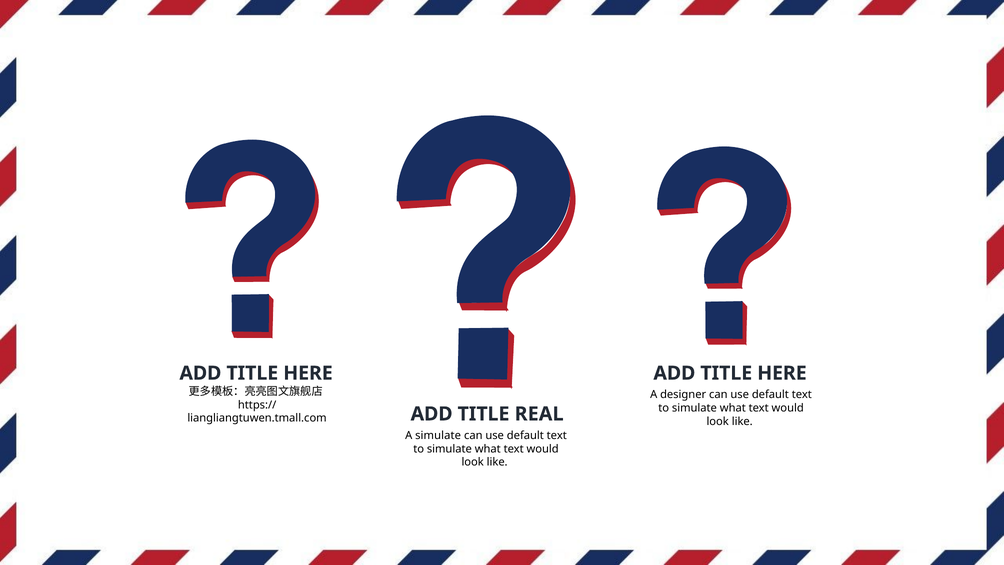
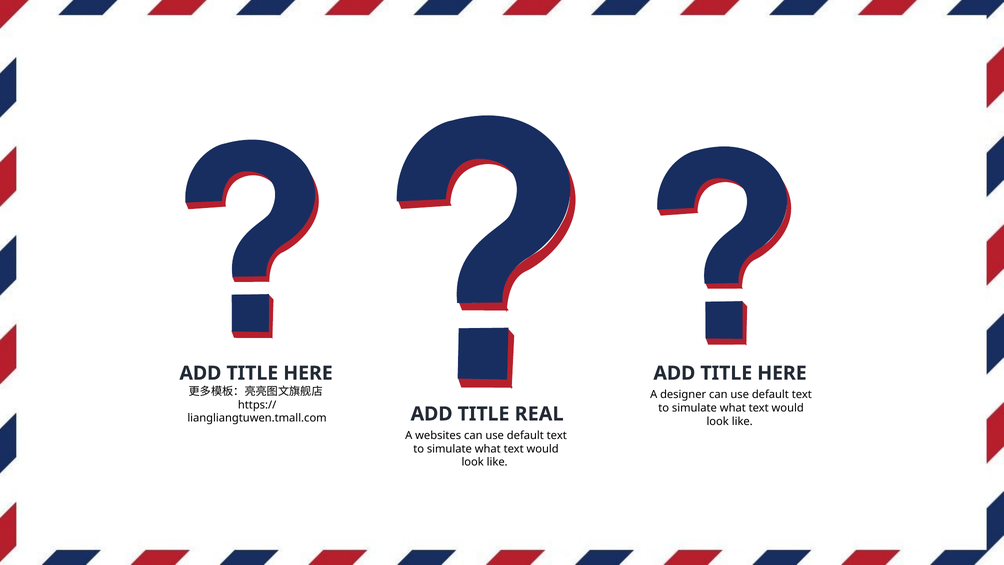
A simulate: simulate -> websites
